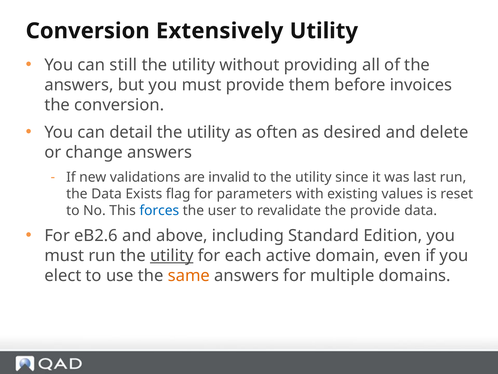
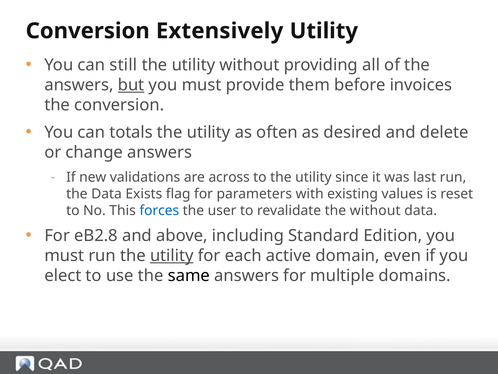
but underline: none -> present
detail: detail -> totals
invalid: invalid -> across
the provide: provide -> without
eB2.6: eB2.6 -> eB2.8
same colour: orange -> black
